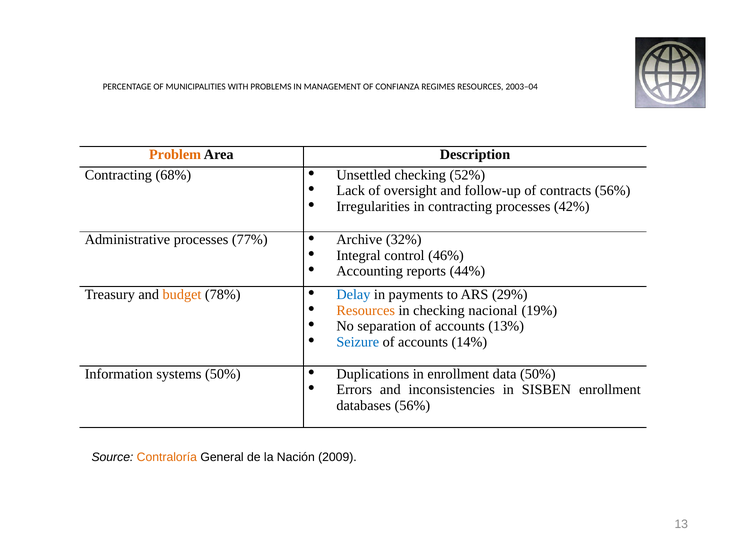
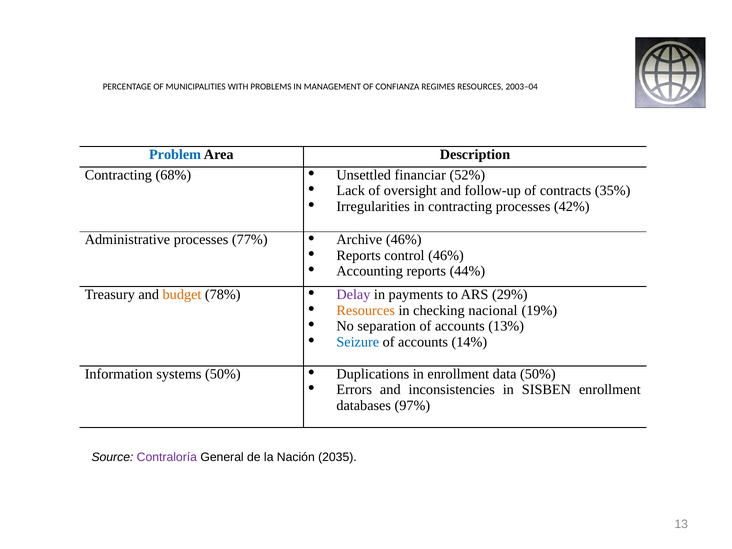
Problem colour: orange -> blue
Unsettled checking: checking -> financiar
contracts 56%: 56% -> 35%
Archive 32%: 32% -> 46%
Integral at (359, 255): Integral -> Reports
Delay colour: blue -> purple
databases 56%: 56% -> 97%
Contraloría colour: orange -> purple
2009: 2009 -> 2035
